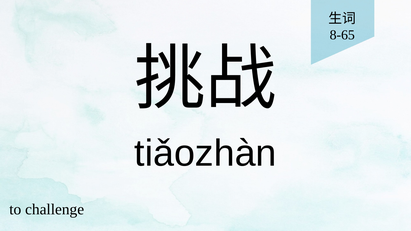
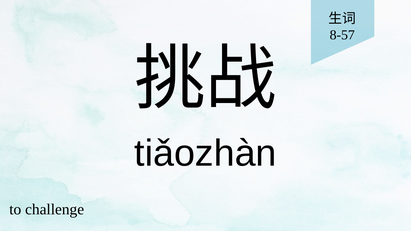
8-65: 8-65 -> 8-57
